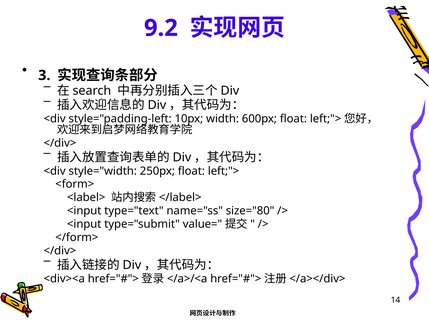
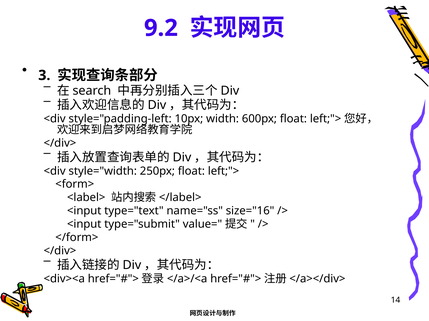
size="80: size="80 -> size="16
